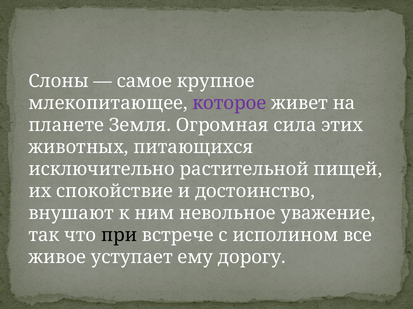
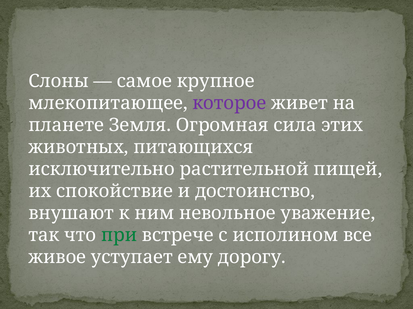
при colour: black -> green
